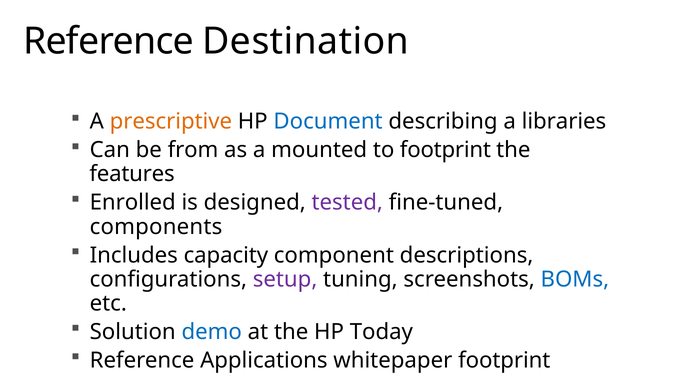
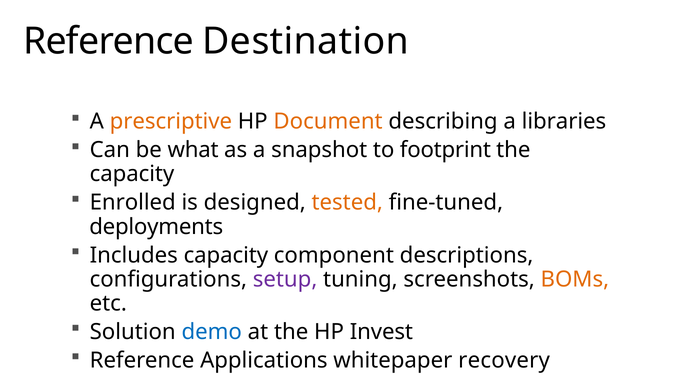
Document colour: blue -> orange
from: from -> what
mounted: mounted -> snapshot
features at (132, 174): features -> capacity
tested colour: purple -> orange
components: components -> deployments
BOMs colour: blue -> orange
Today: Today -> Invest
whitepaper footprint: footprint -> recovery
